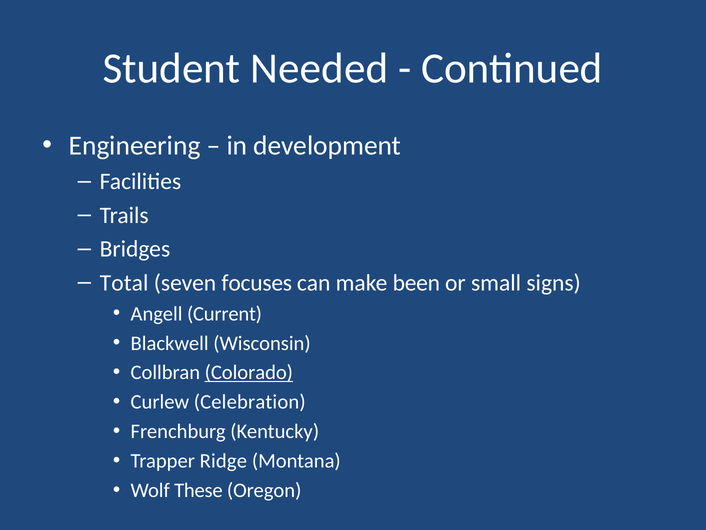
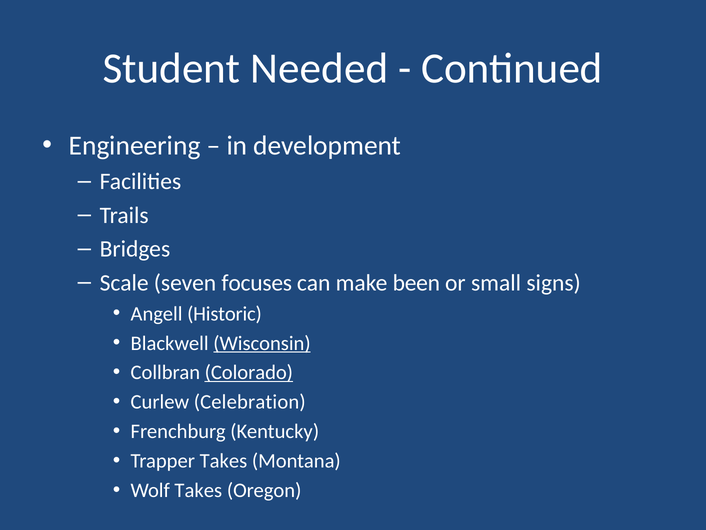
Total: Total -> Scale
Current: Current -> Historic
Wisconsin underline: none -> present
Trapper Ridge: Ridge -> Takes
Wolf These: These -> Takes
